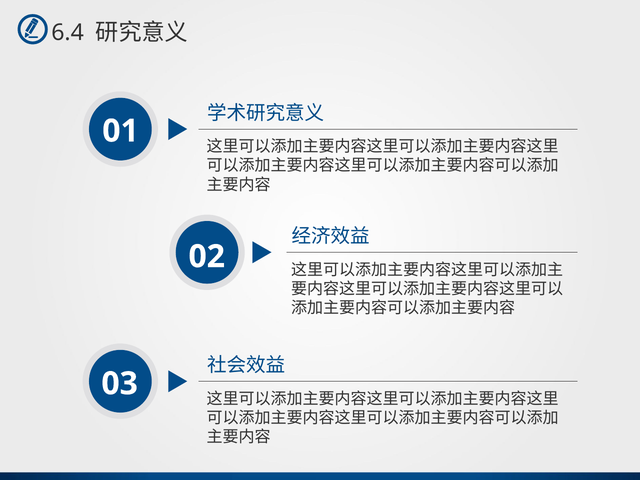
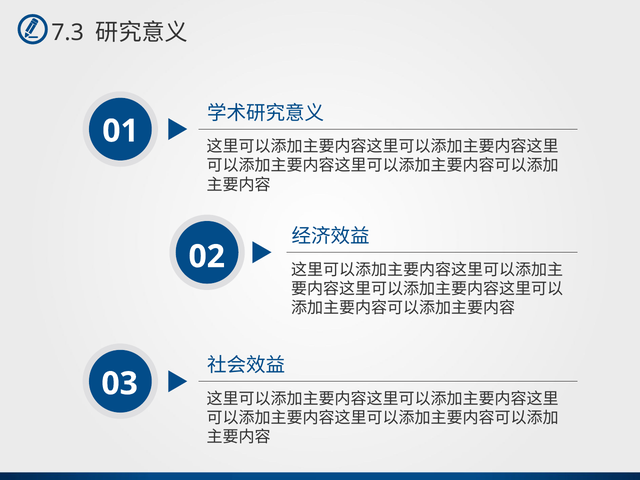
6.4: 6.4 -> 7.3
